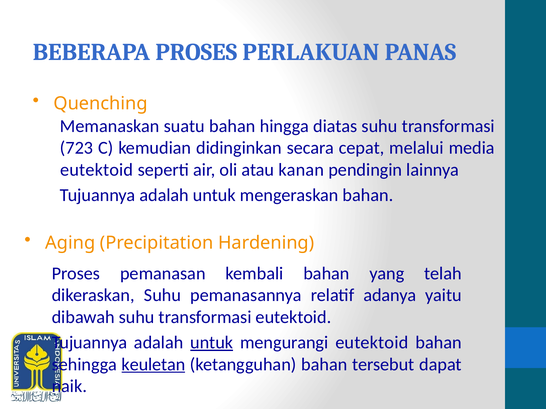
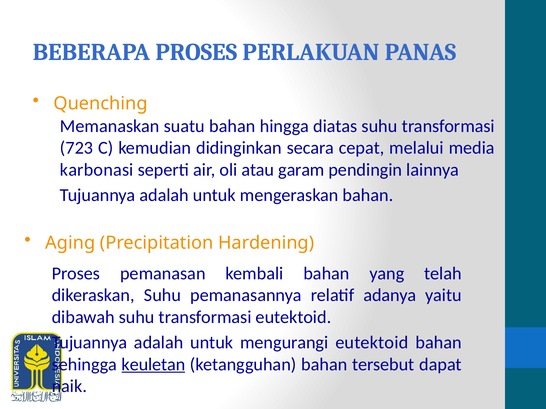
eutektoid at (97, 170): eutektoid -> karbonasi
kanan: kanan -> garam
untuk at (212, 343) underline: present -> none
